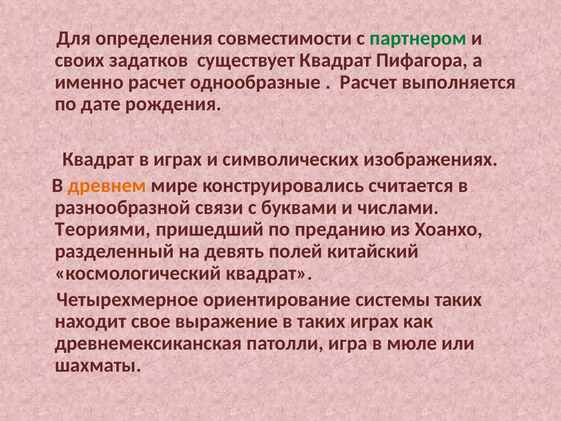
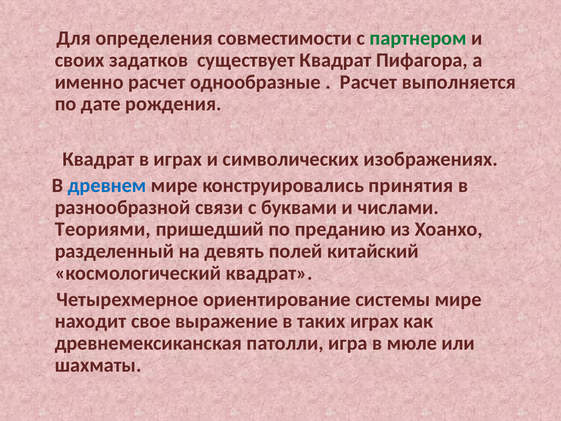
древнем colour: orange -> blue
считается: считается -> принятия
системы таких: таких -> мире
